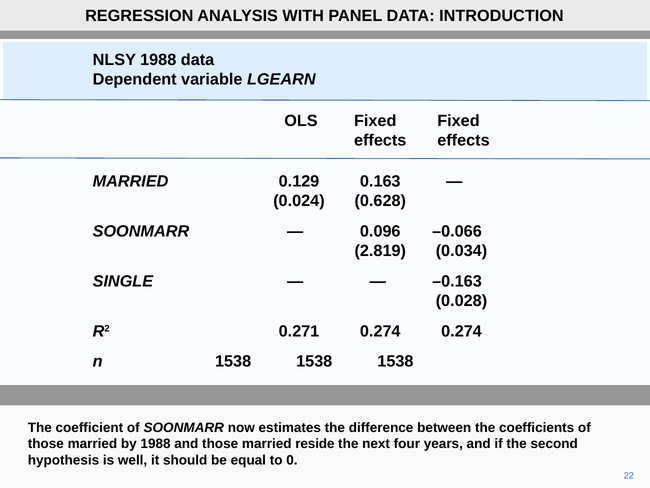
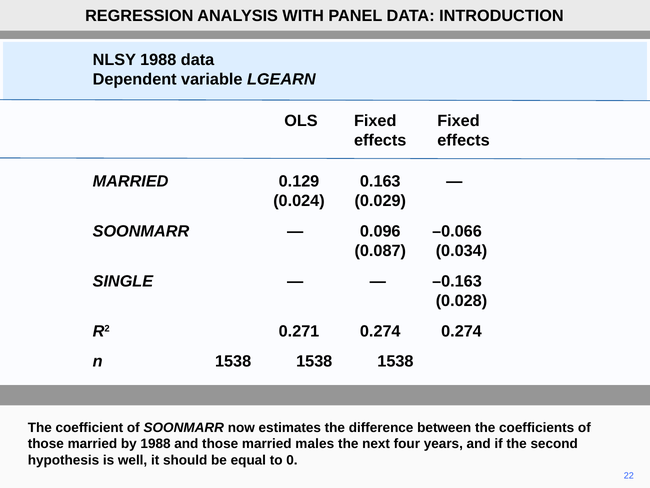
0.628: 0.628 -> 0.029
2.819: 2.819 -> 0.087
reside: reside -> males
